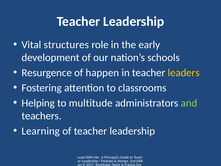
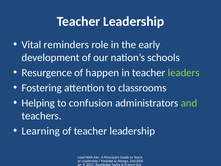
structures: structures -> reminders
leaders colour: yellow -> light green
multitude: multitude -> confusion
